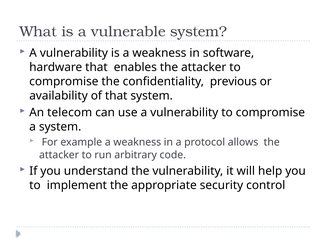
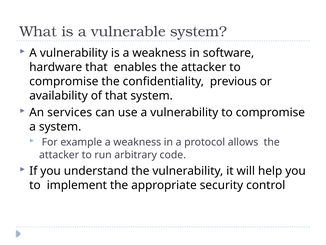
telecom: telecom -> services
